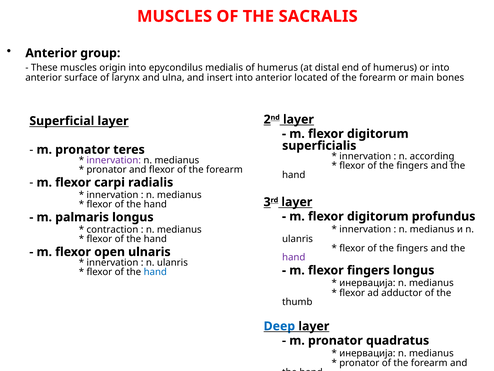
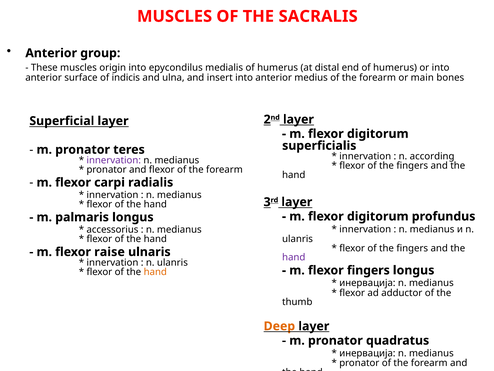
larynx: larynx -> indicis
located: located -> medius
contraction: contraction -> accessorius
open: open -> raise
hand at (155, 272) colour: blue -> orange
Deep colour: blue -> orange
